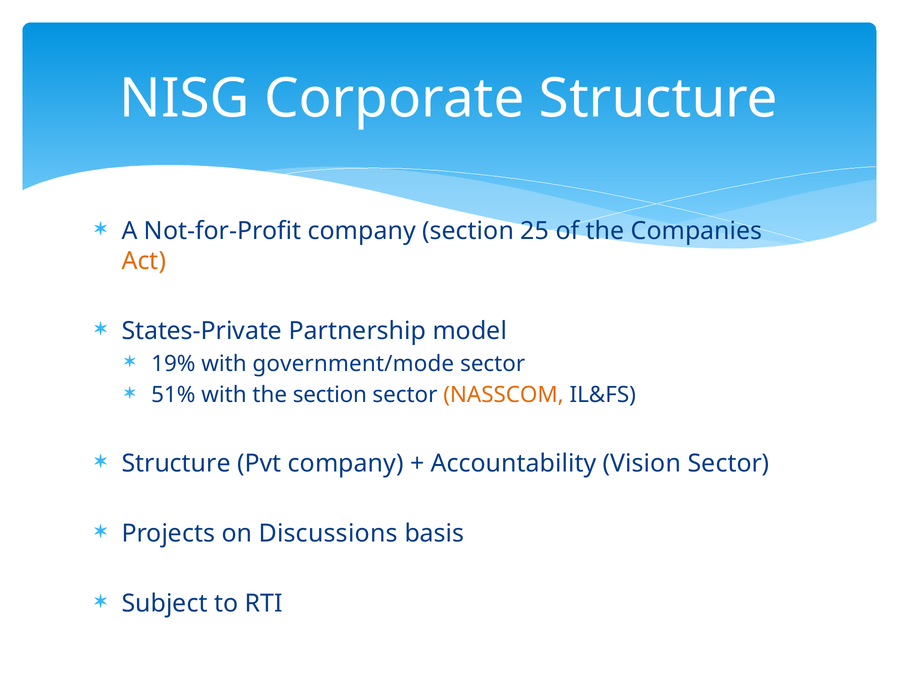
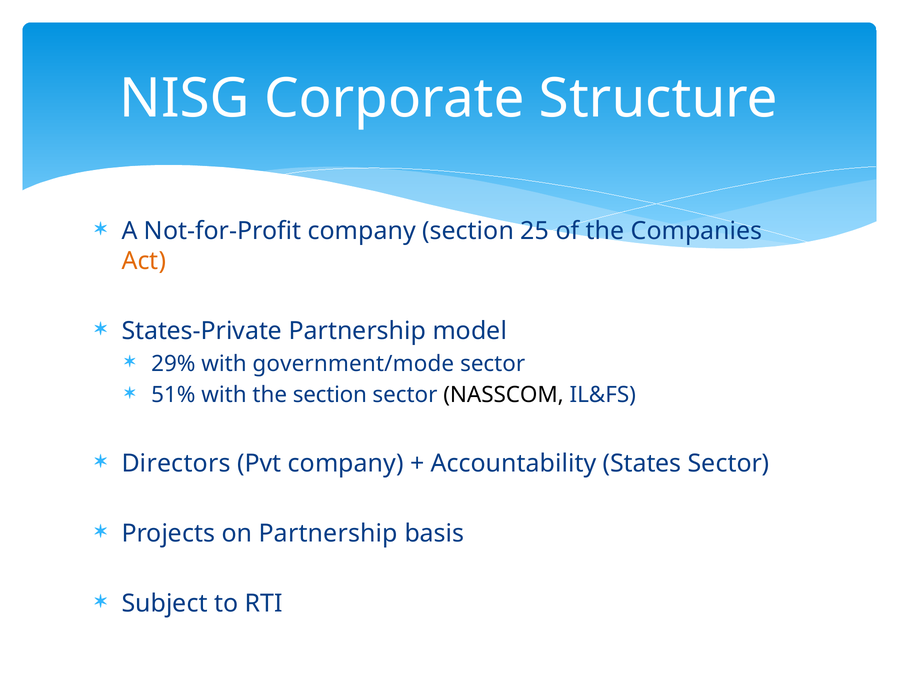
19%: 19% -> 29%
NASSCOM colour: orange -> black
Structure at (176, 463): Structure -> Directors
Vision: Vision -> States
on Discussions: Discussions -> Partnership
